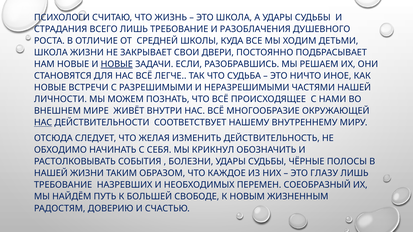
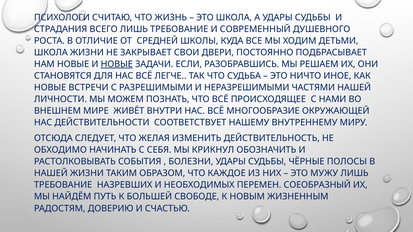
РАЗОБЛАЧЕНИЯ: РАЗОБЛАЧЕНИЯ -> СОВРЕМЕННЫЙ
НАС at (43, 123) underline: present -> none
ГЛАЗУ: ГЛАЗУ -> МУЖУ
